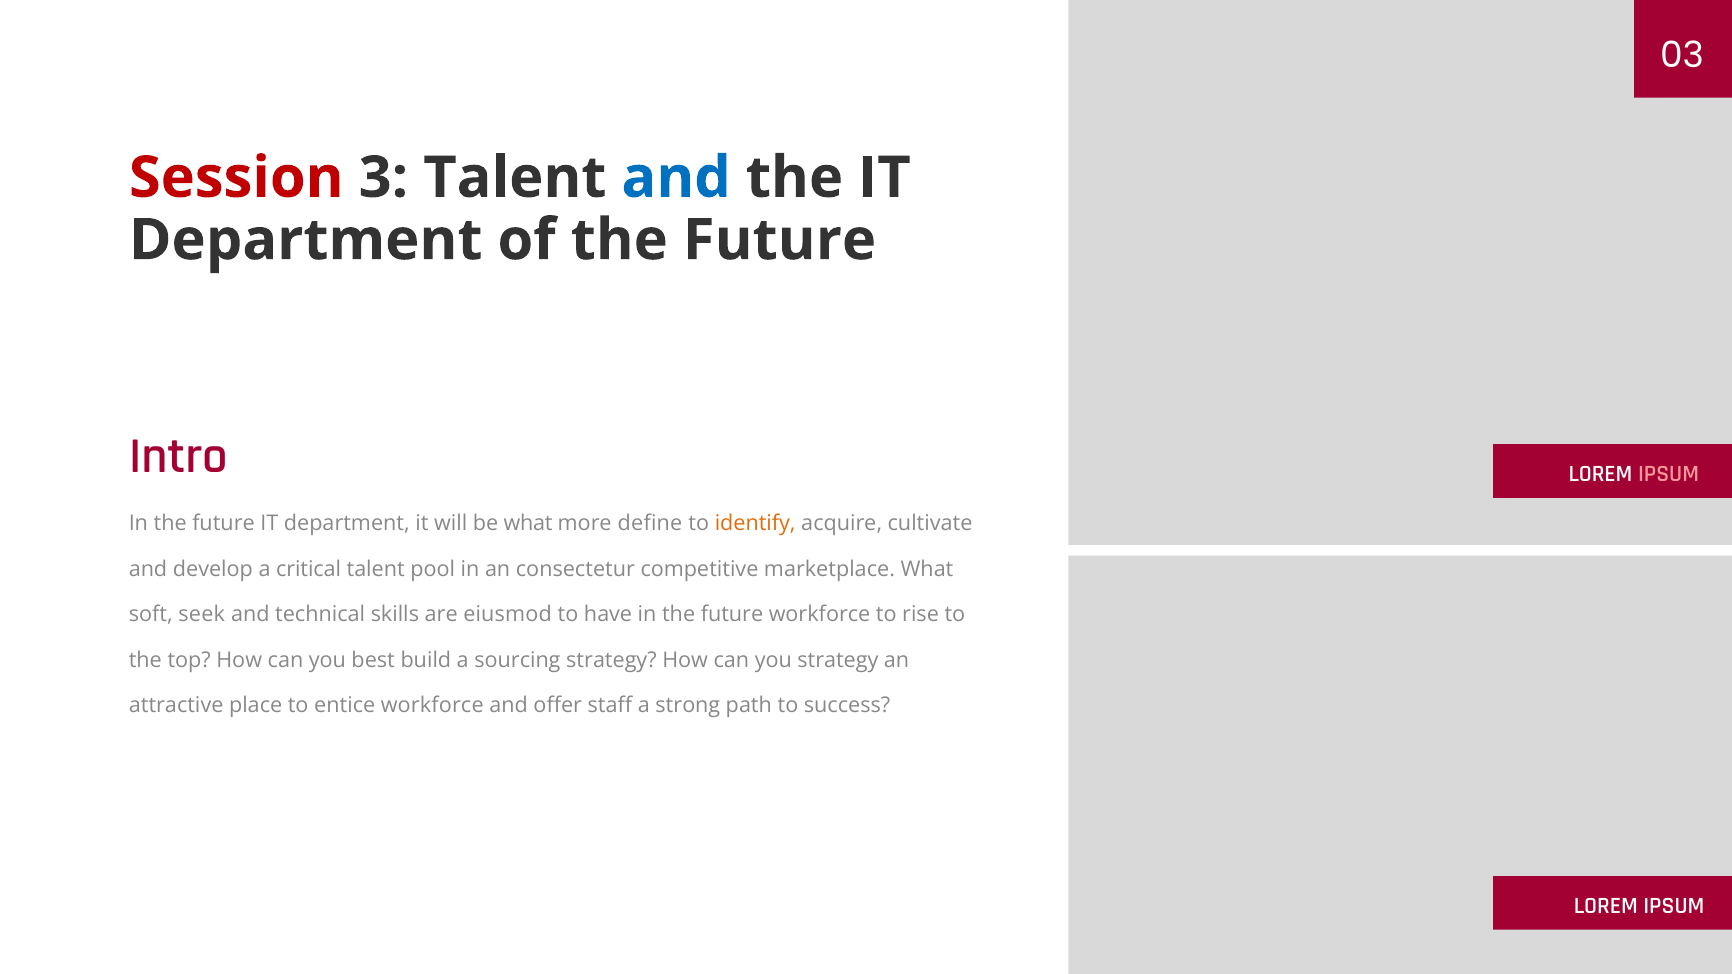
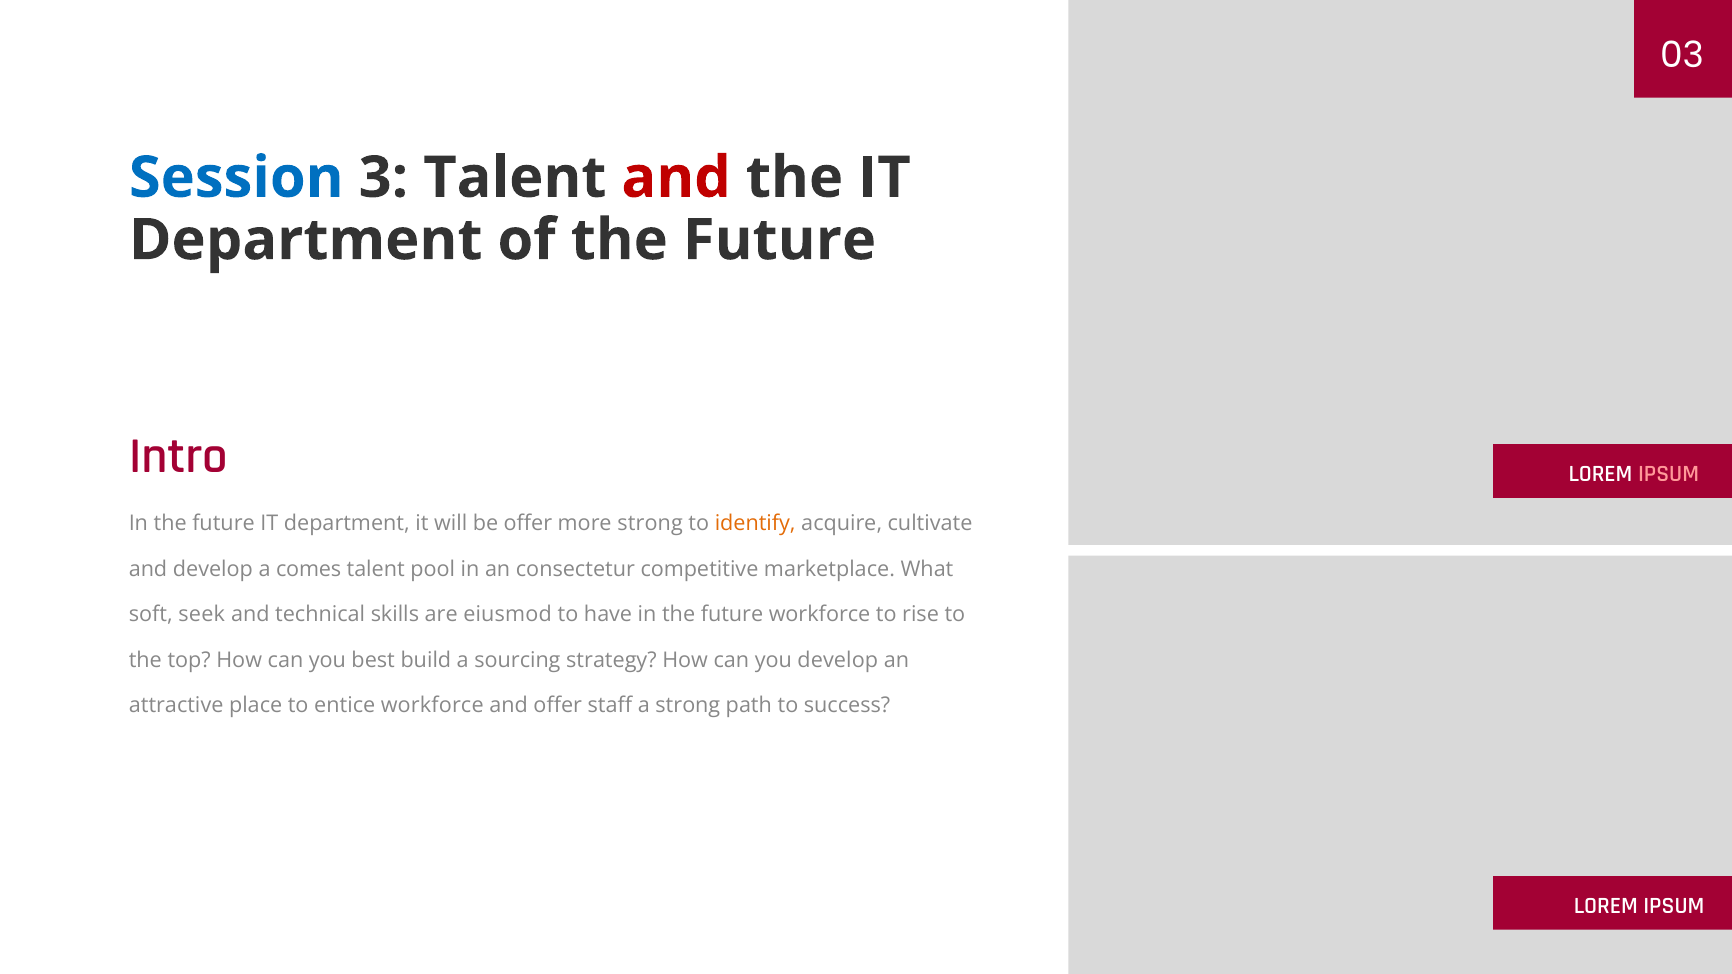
Session colour: red -> blue
and at (676, 178) colour: blue -> red
be what: what -> offer
more define: define -> strong
critical: critical -> comes
you strategy: strategy -> develop
